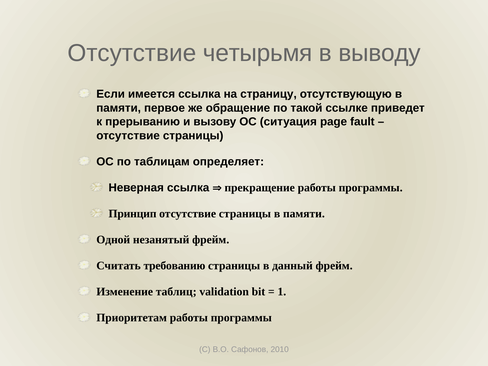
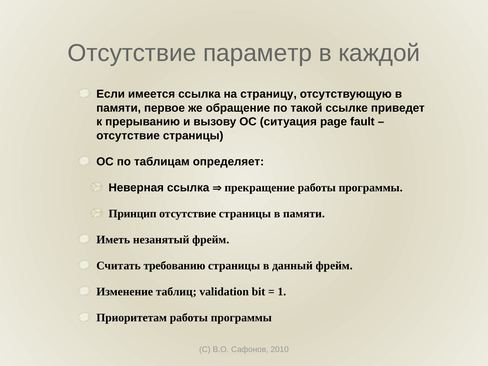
четырьмя: четырьмя -> параметр
выводу: выводу -> каждой
Одной: Одной -> Иметь
